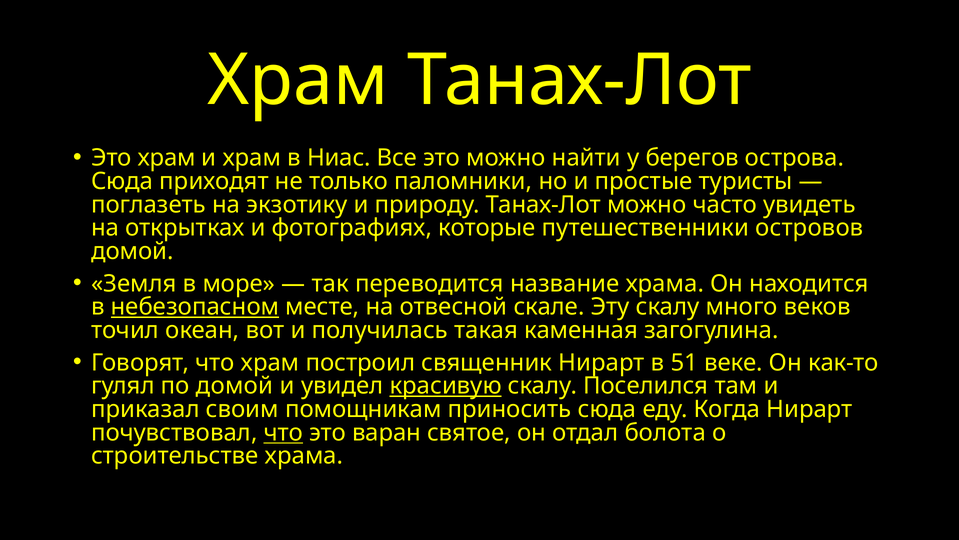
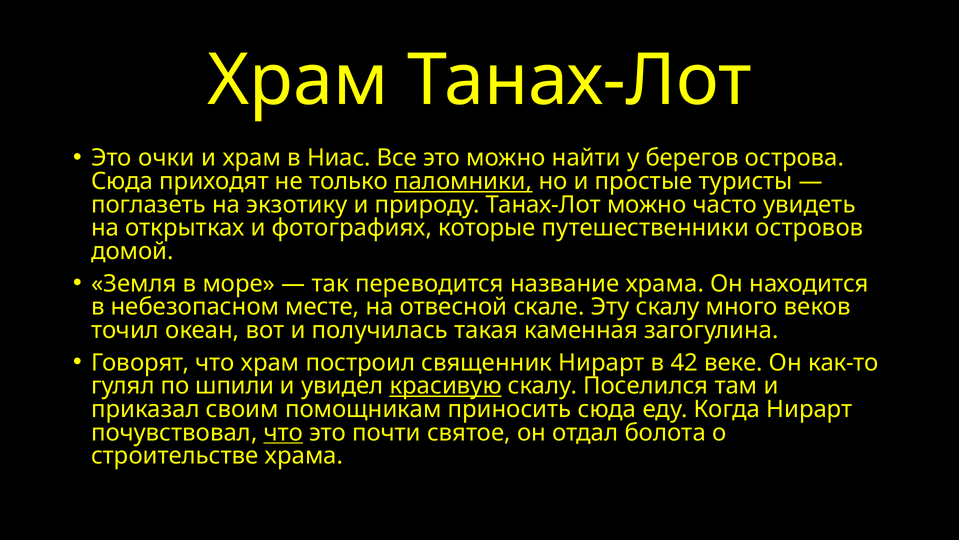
Это храм: храм -> очки
паломники underline: none -> present
небезопасном underline: present -> none
51: 51 -> 42
по домой: домой -> шпили
варан: варан -> почти
